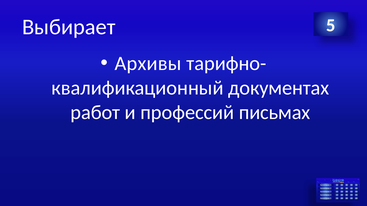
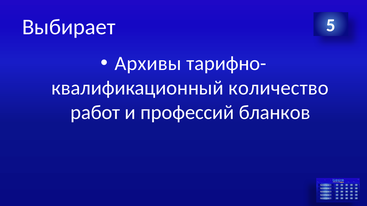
документах: документах -> количество
письмах: письмах -> бланков
